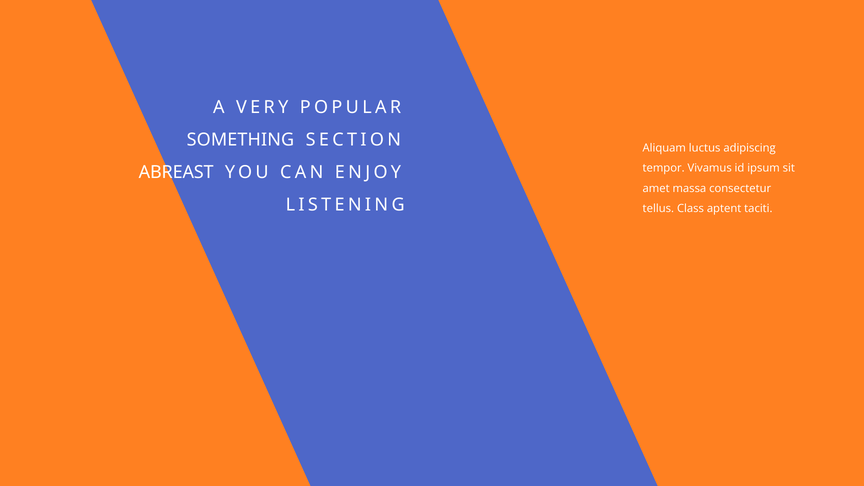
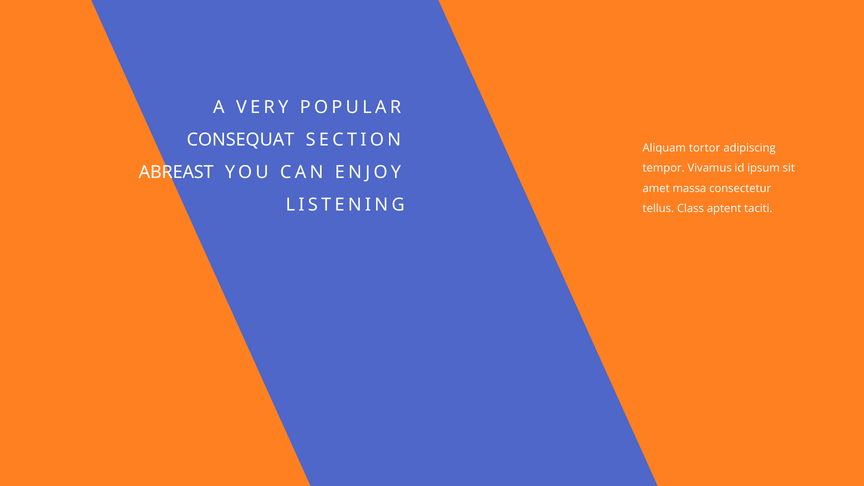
SOMETHING: SOMETHING -> CONSEQUAT
luctus: luctus -> tortor
